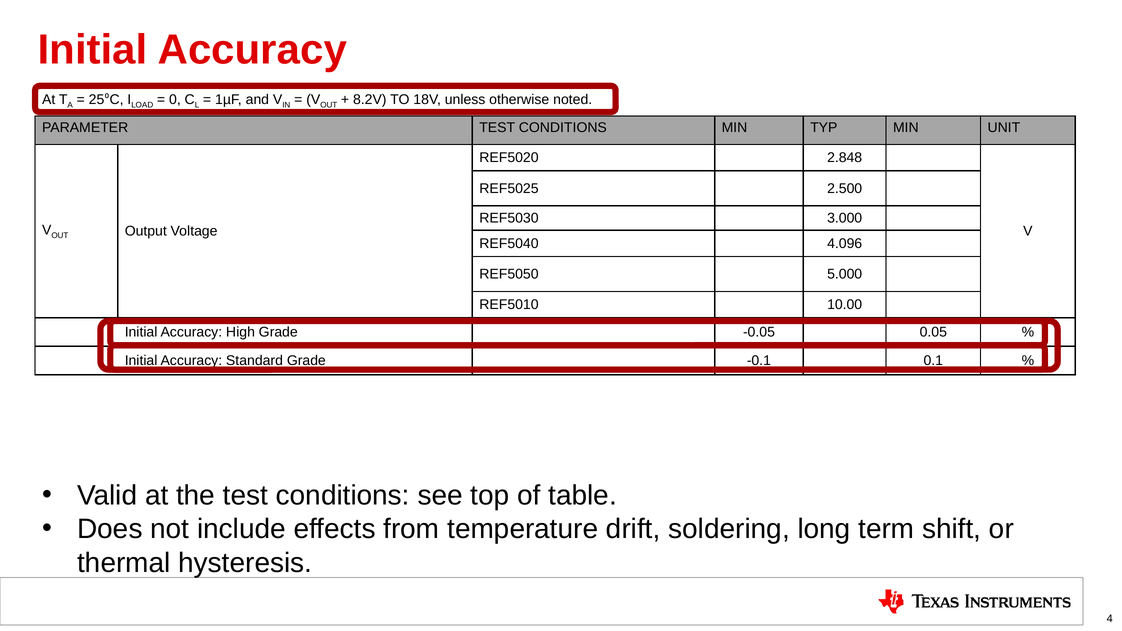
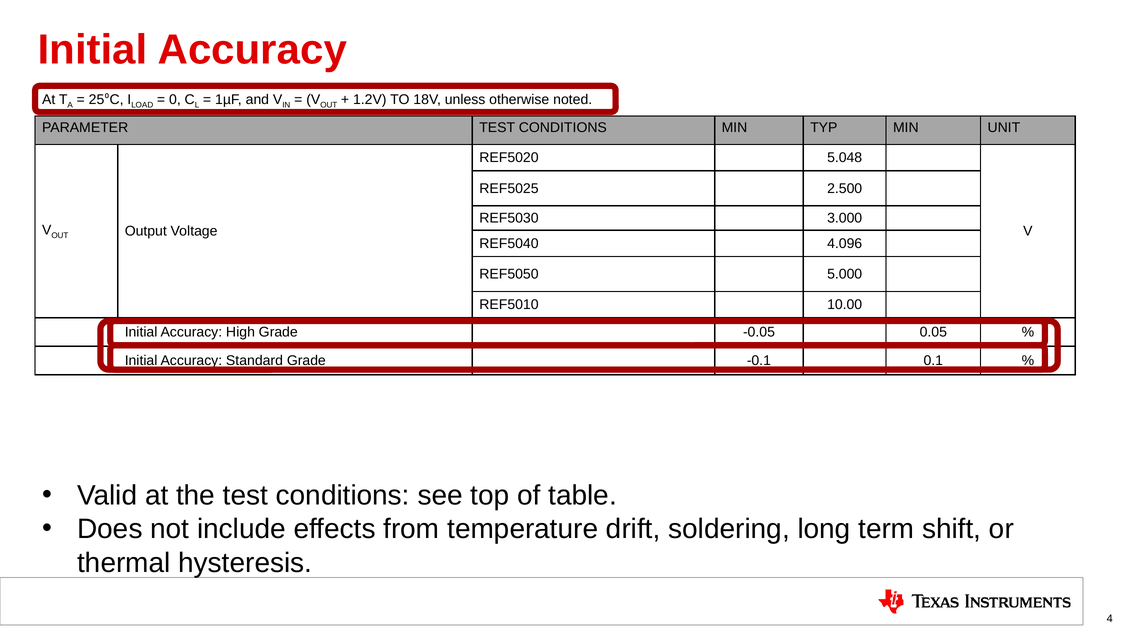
8.2V: 8.2V -> 1.2V
2.848: 2.848 -> 5.048
